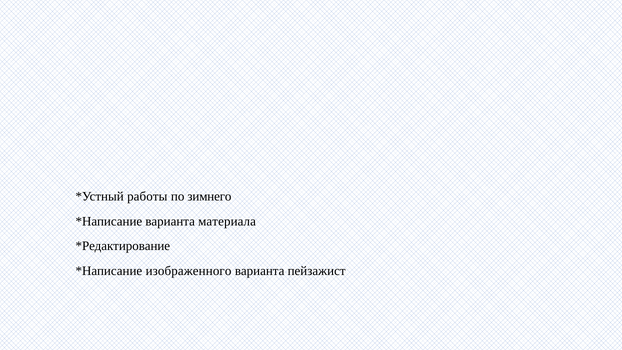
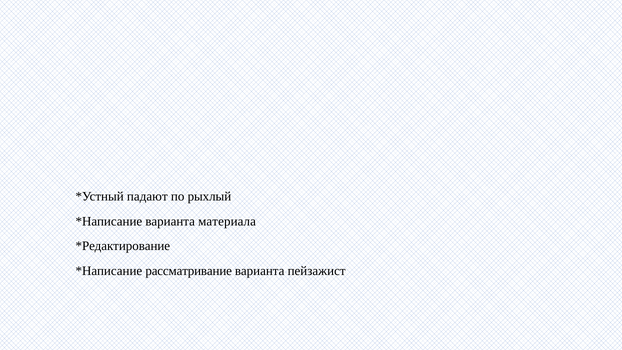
работы: работы -> падают
зимнего: зимнего -> рыхлый
изображенного: изображенного -> рассматривание
